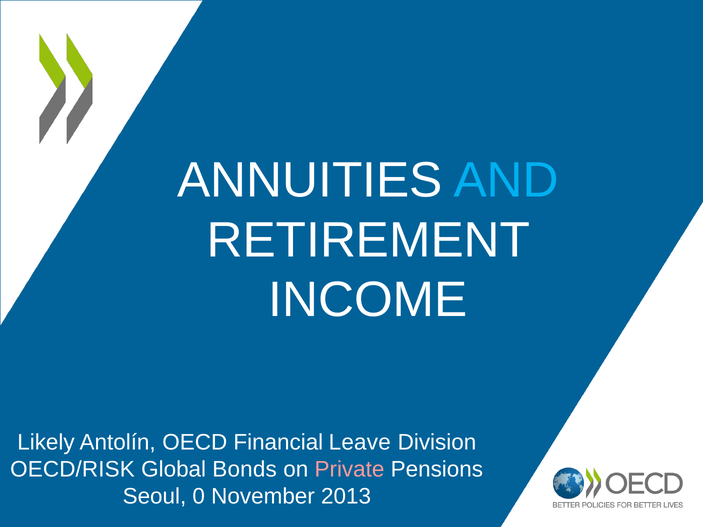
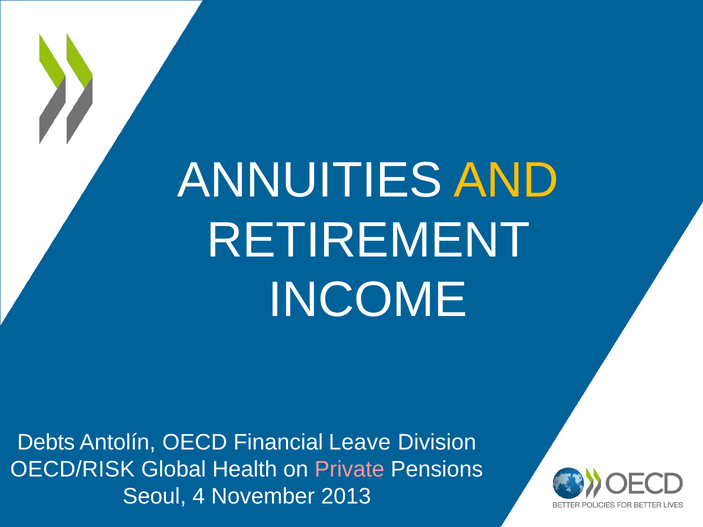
AND colour: light blue -> yellow
Likely: Likely -> Debts
Bonds: Bonds -> Health
0: 0 -> 4
